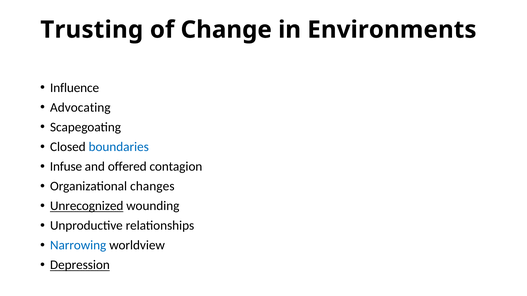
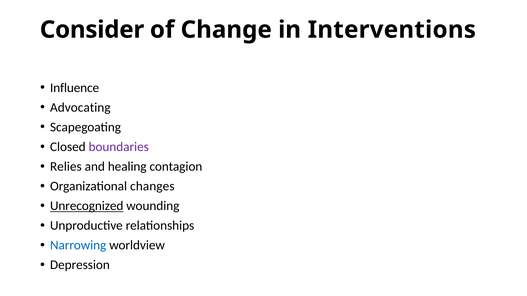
Trusting: Trusting -> Consider
Environments: Environments -> Interventions
boundaries colour: blue -> purple
Infuse: Infuse -> Relies
offered: offered -> healing
Depression underline: present -> none
